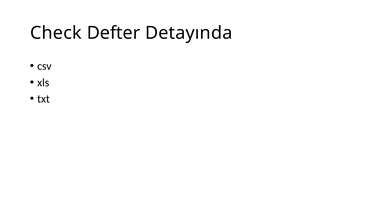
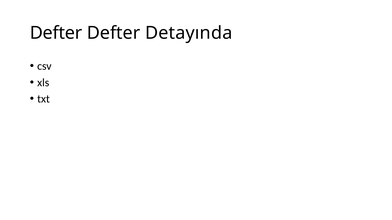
Check at (56, 33): Check -> Defter
